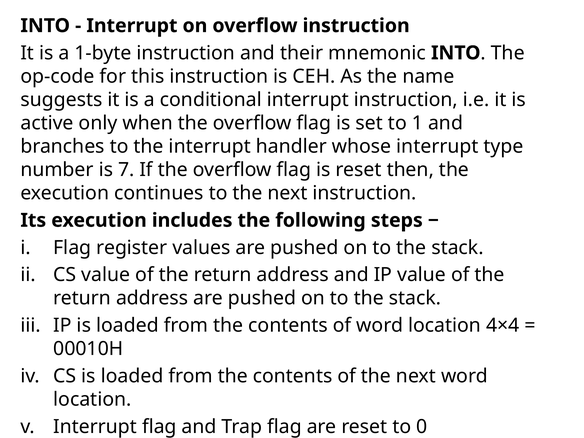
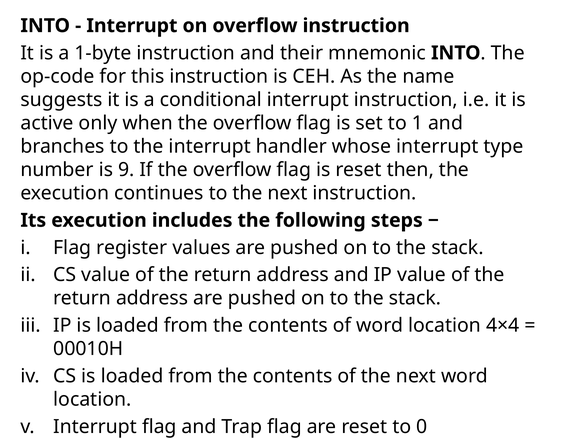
7: 7 -> 9
